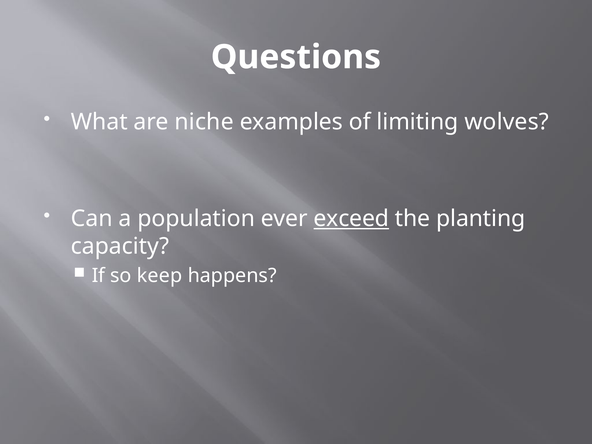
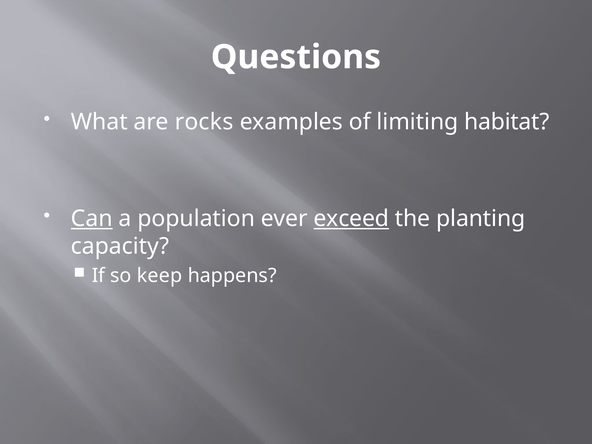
niche: niche -> rocks
wolves: wolves -> habitat
Can underline: none -> present
